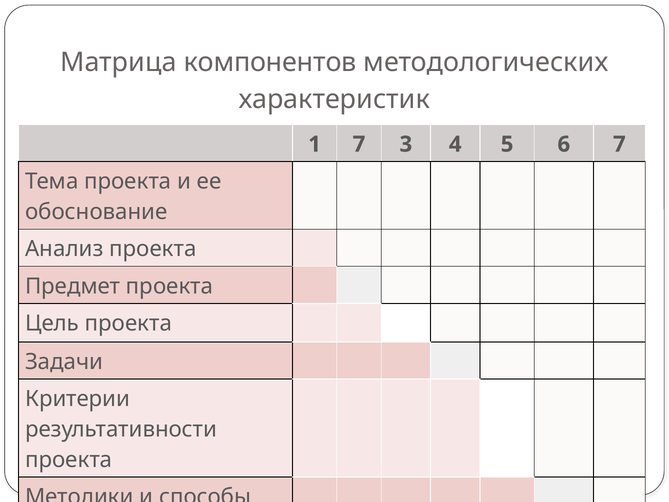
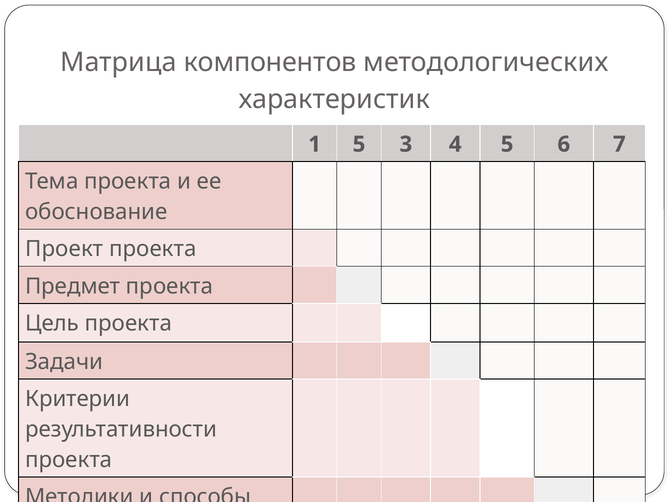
1 7: 7 -> 5
Анализ: Анализ -> Проект
